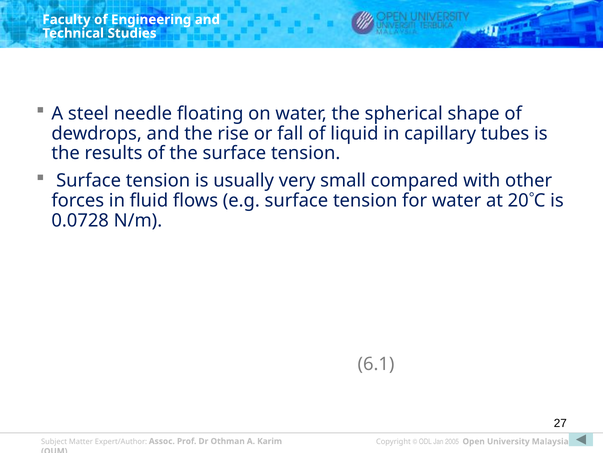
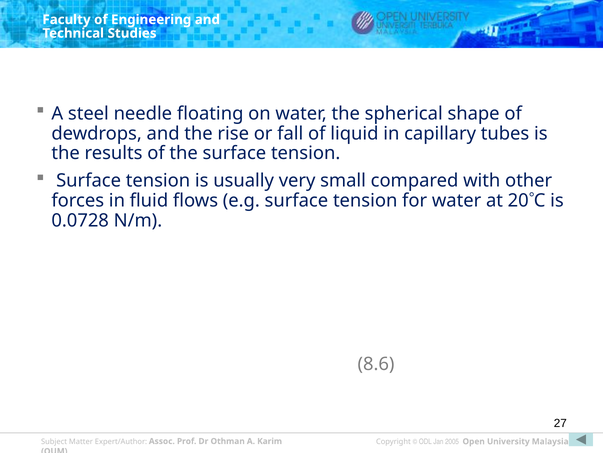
6.1: 6.1 -> 8.6
